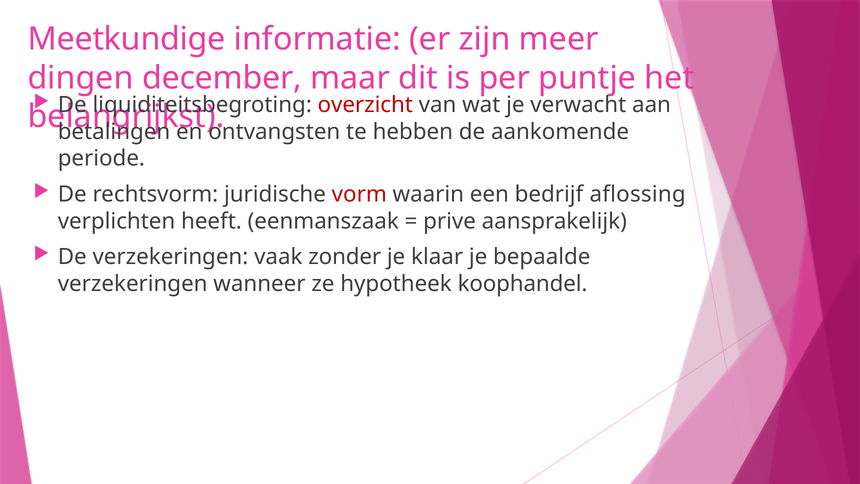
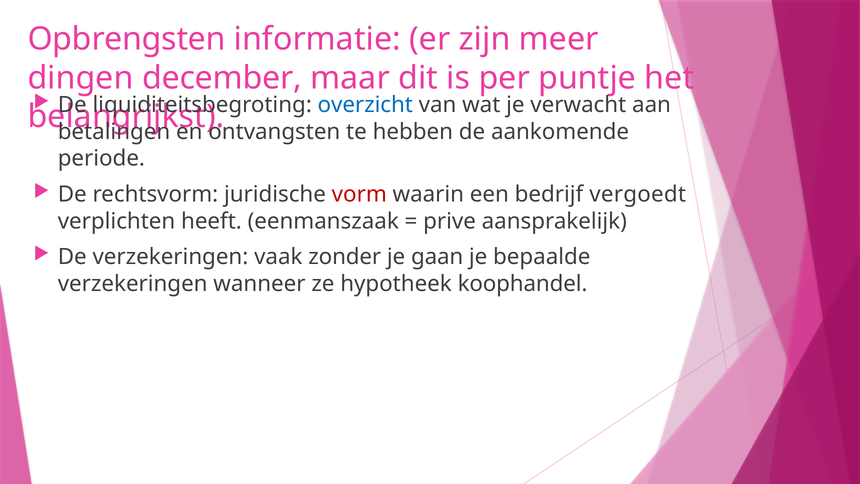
Meetkundige: Meetkundige -> Opbrengsten
overzicht colour: red -> blue
aflossing: aflossing -> vergoedt
klaar: klaar -> gaan
